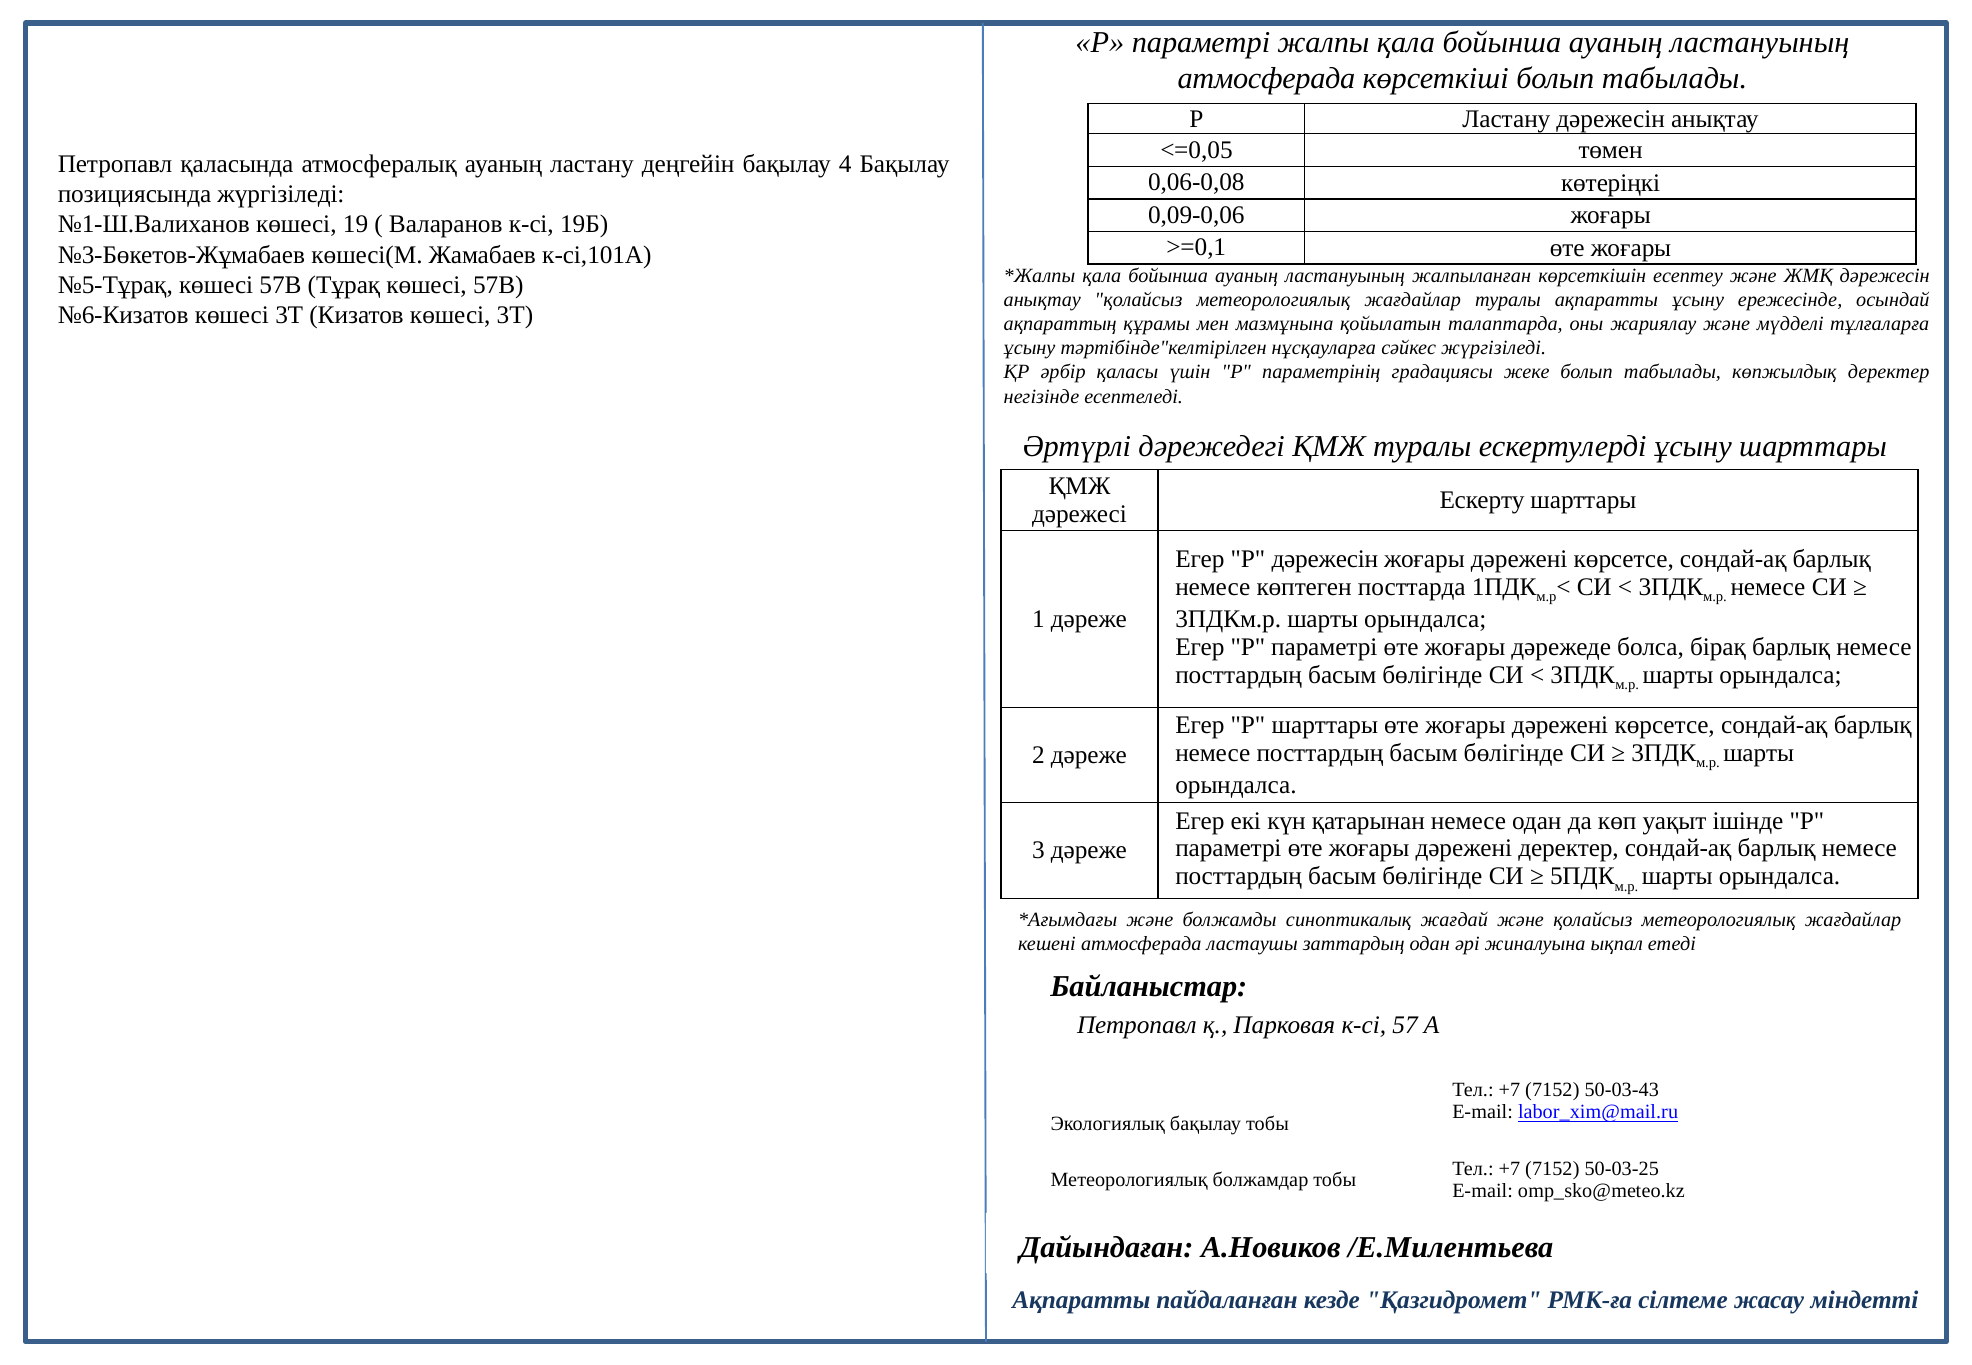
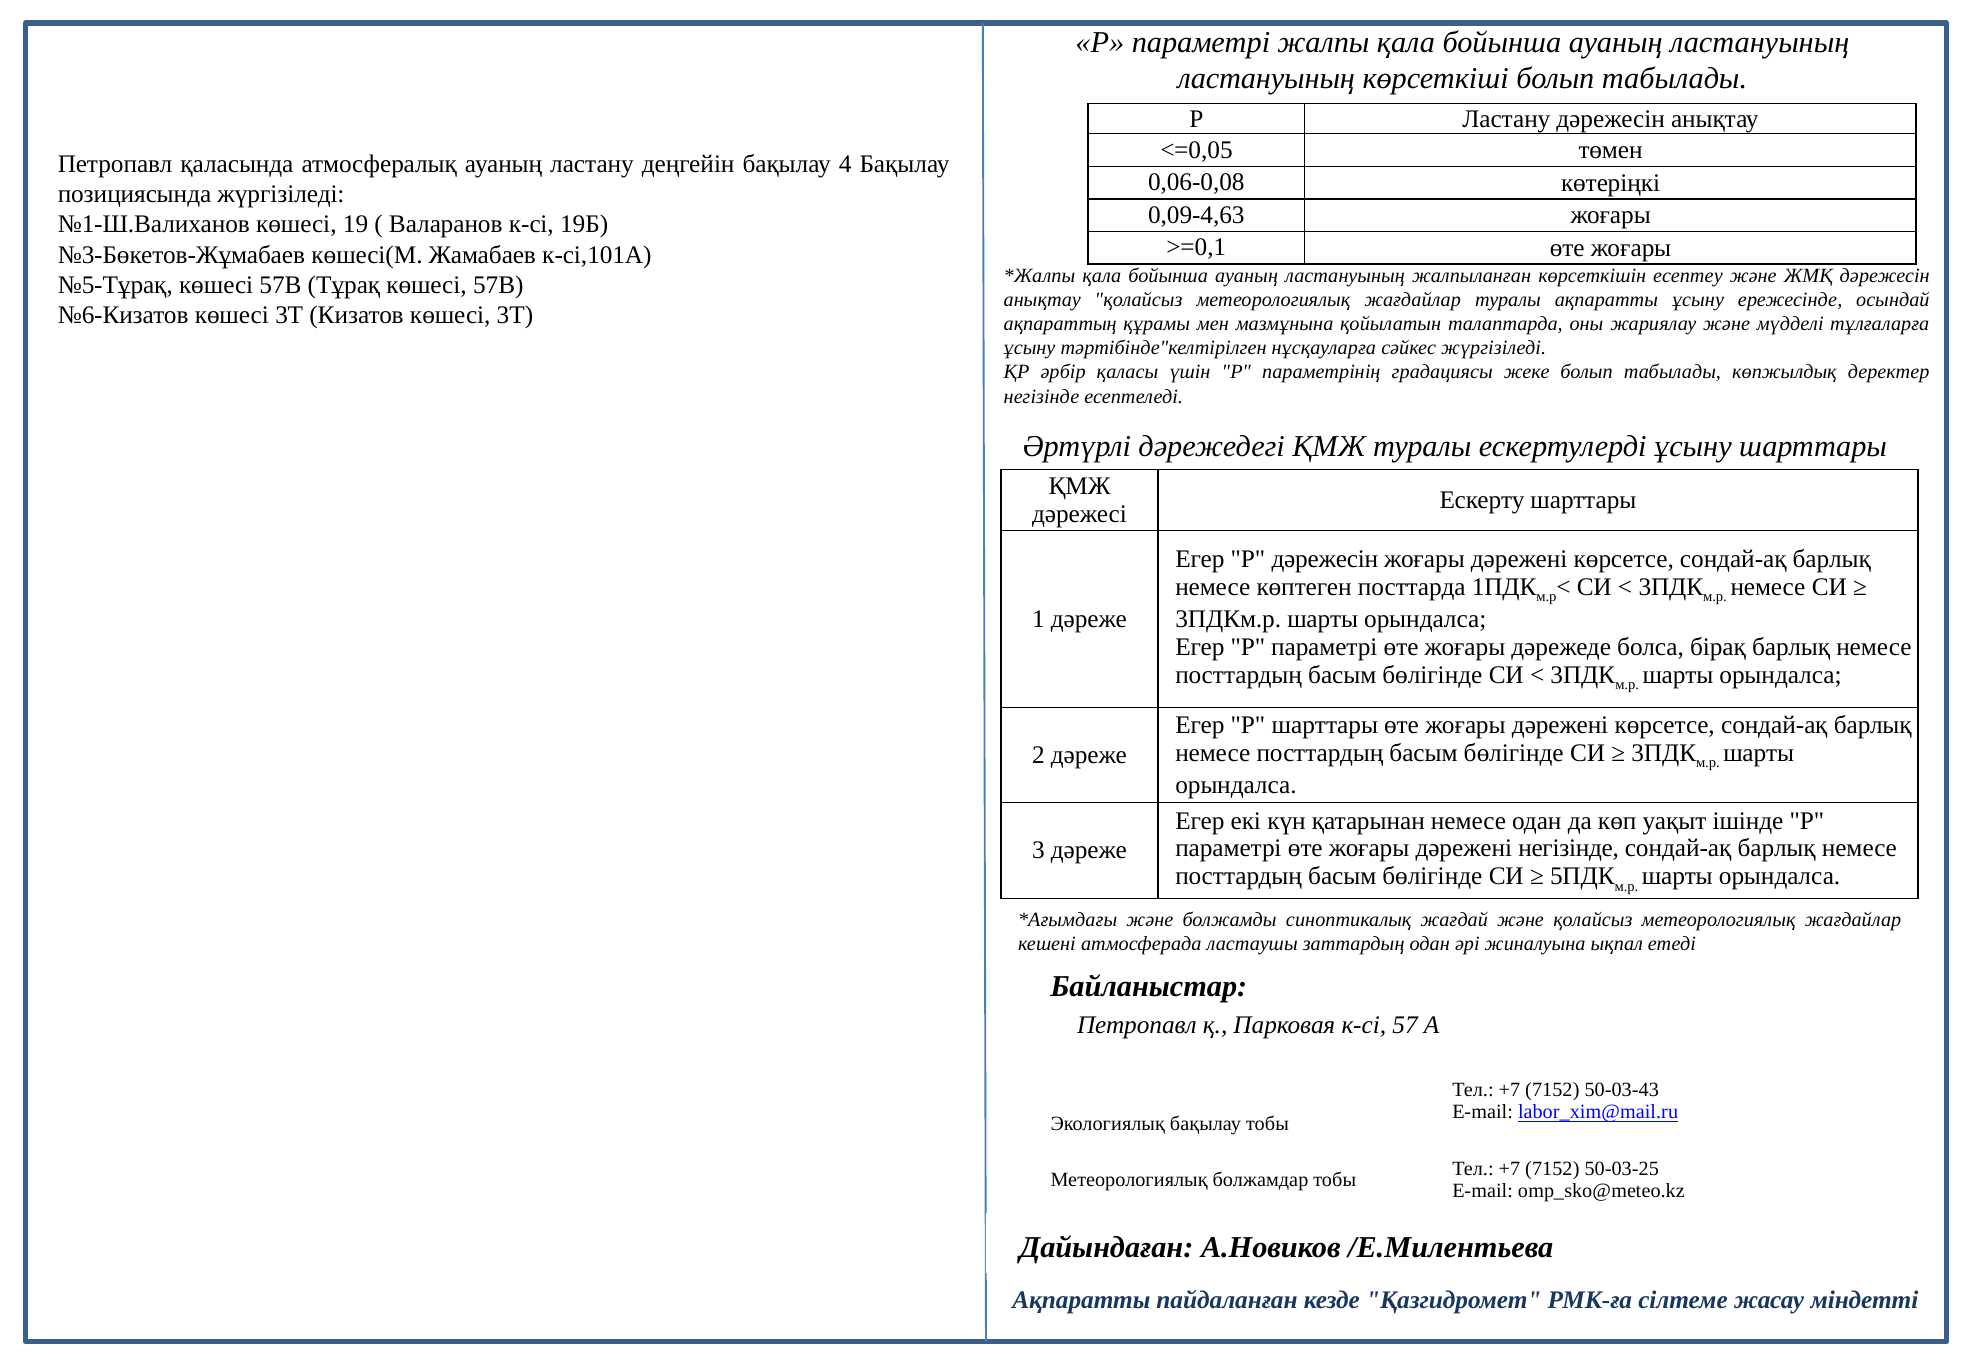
атмосферада at (1266, 79): атмосферада -> ластануының
0,09-0,06: 0,09-0,06 -> 0,09-4,63
дәрежені деректер: деректер -> негізінде
